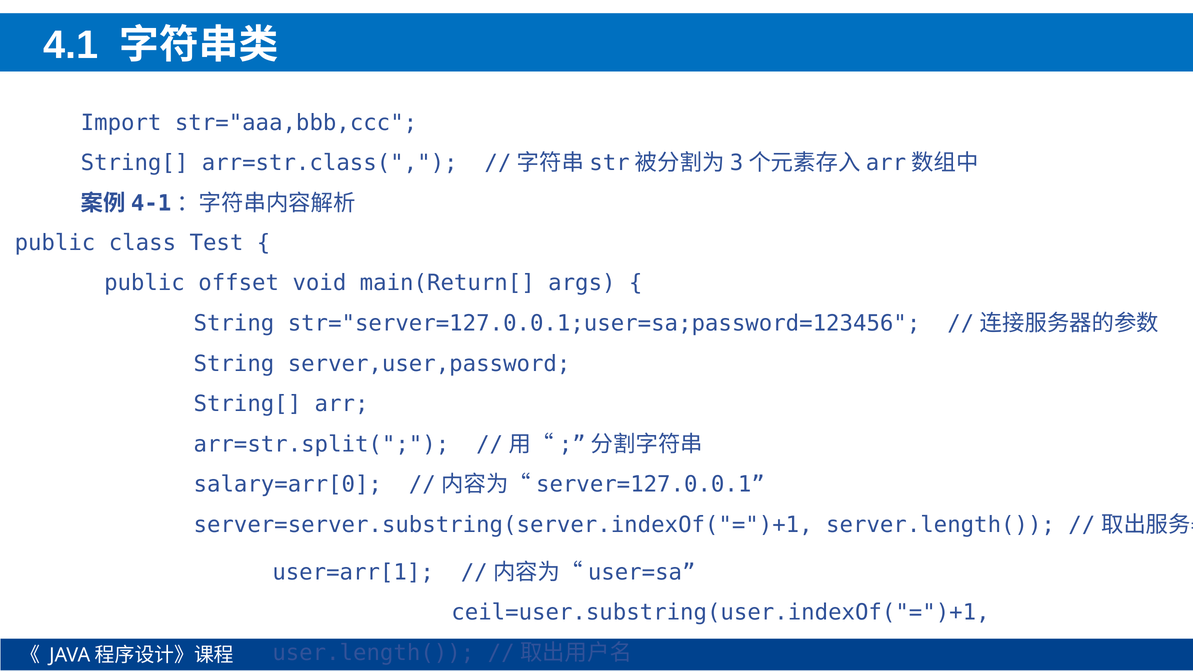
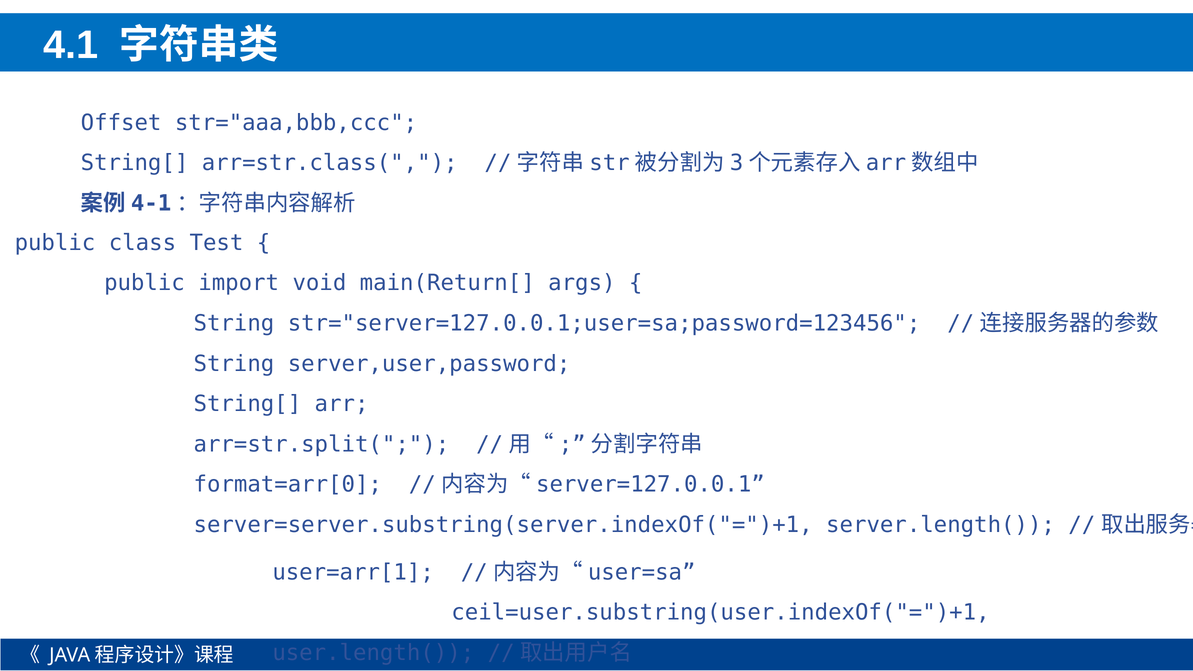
Import: Import -> Offset
offset: offset -> import
salary=arr[0: salary=arr[0 -> format=arr[0
